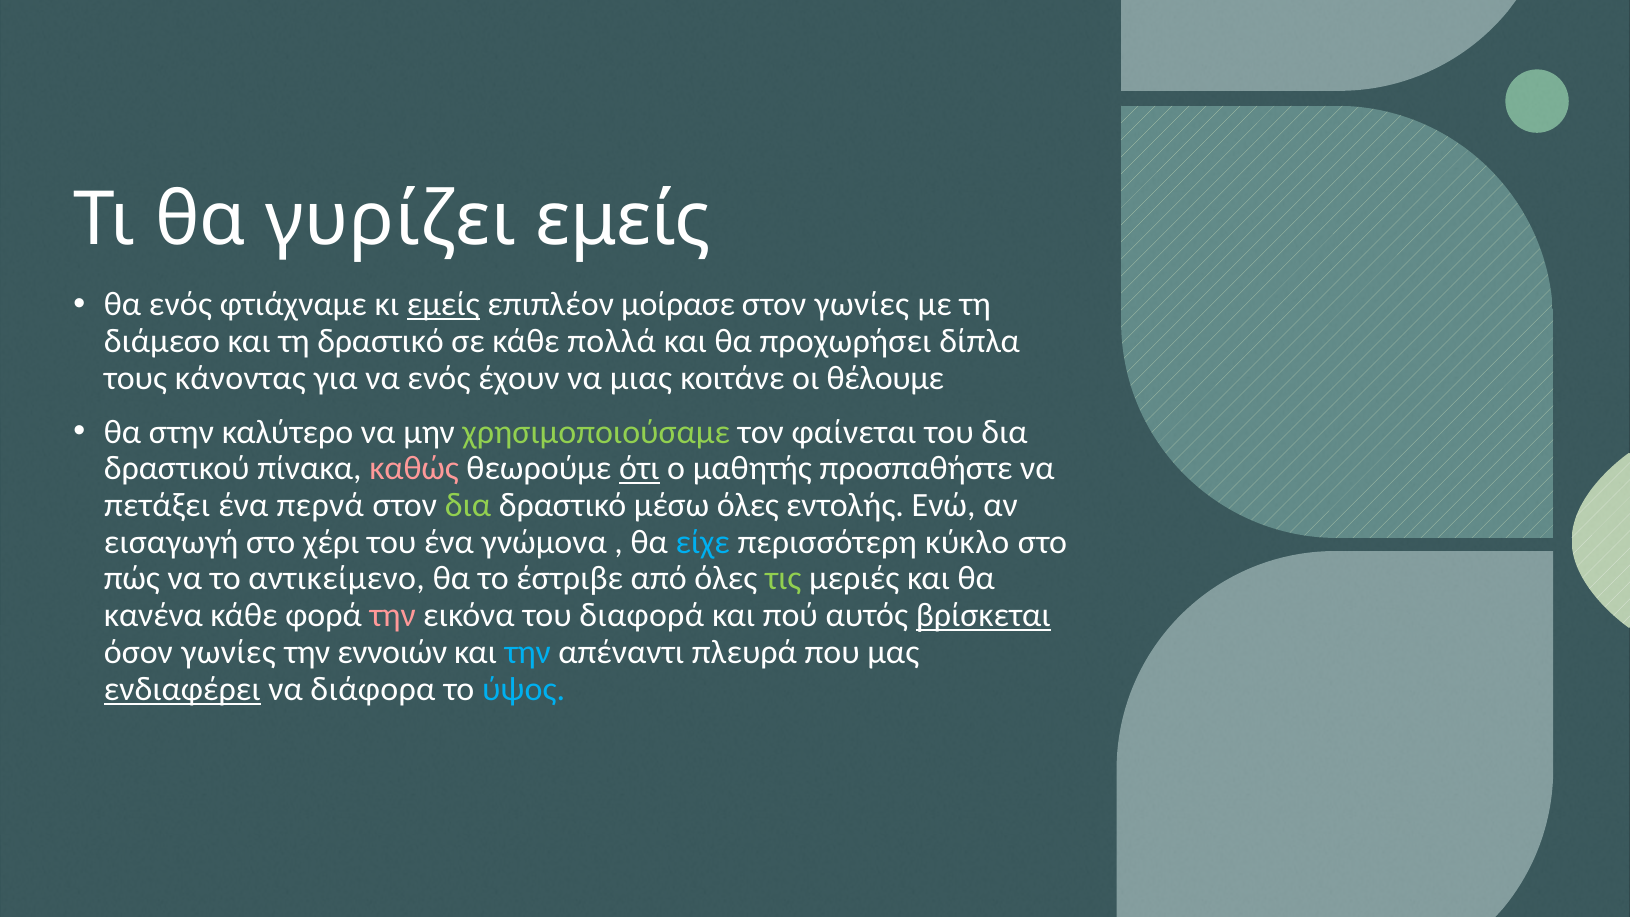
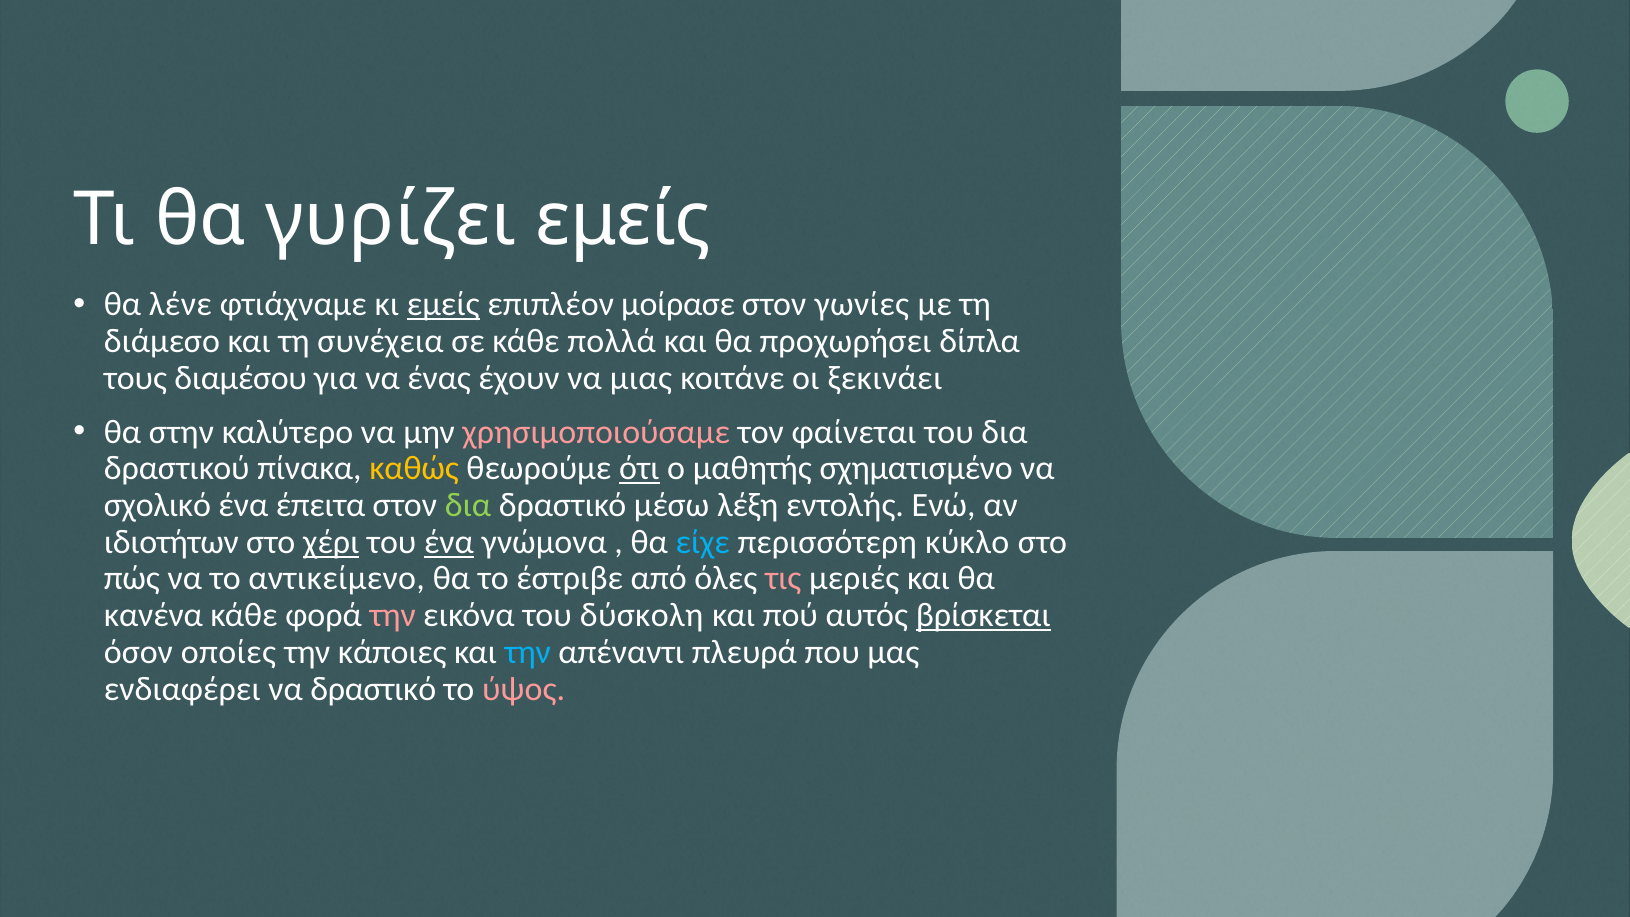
θα ενός: ενός -> λένε
τη δραστικό: δραστικό -> συνέχεια
κάνοντας: κάνοντας -> διαμέσου
να ενός: ενός -> ένας
θέλουμε: θέλουμε -> ξεκινάει
χρησιμοποιούσαμε colour: light green -> pink
καθώς colour: pink -> yellow
προσπαθήστε: προσπαθήστε -> σχηματισμένο
πετάξει: πετάξει -> σχολικό
περνά: περνά -> έπειτα
μέσω όλες: όλες -> λέξη
εισαγωγή: εισαγωγή -> ιδιοτήτων
χέρι underline: none -> present
ένα at (449, 542) underline: none -> present
τις colour: light green -> pink
διαφορά: διαφορά -> δύσκολη
όσον γωνίες: γωνίες -> οποίες
εννοιών: εννοιών -> κάποιες
ενδιαφέρει underline: present -> none
να διάφορα: διάφορα -> δραστικό
ύψος colour: light blue -> pink
